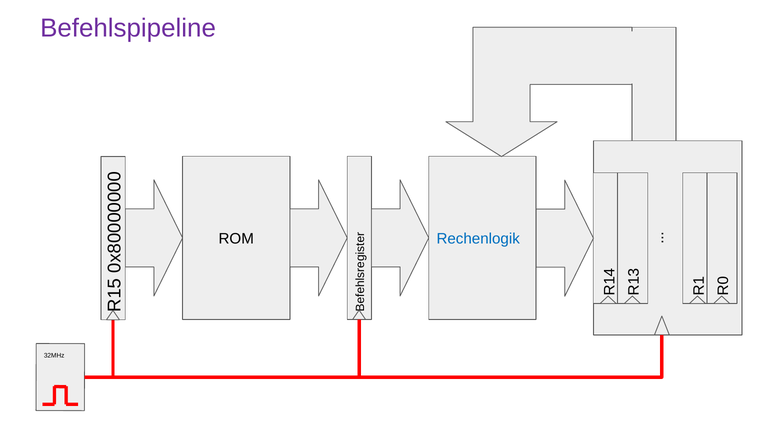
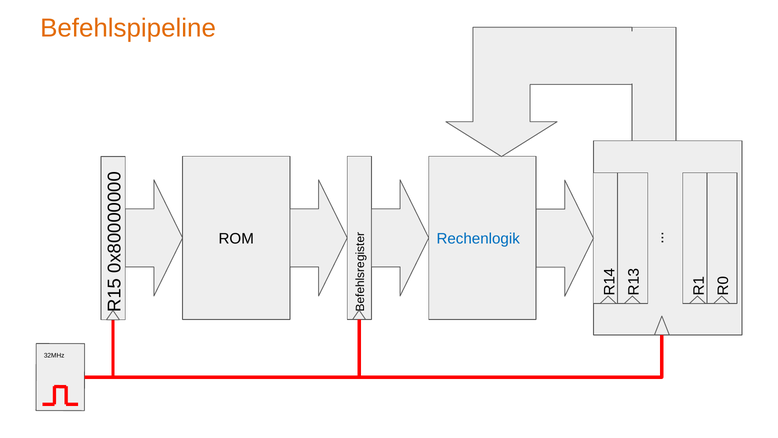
Befehlspipeline colour: purple -> orange
